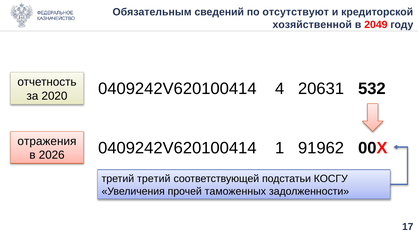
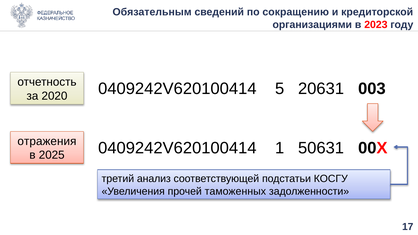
отсутствуют: отсутствуют -> сокращению
хозяйственной: хозяйственной -> организациями
2049: 2049 -> 2023
4: 4 -> 5
532: 532 -> 003
91962: 91962 -> 50631
2026: 2026 -> 2025
третий третий: третий -> анализ
